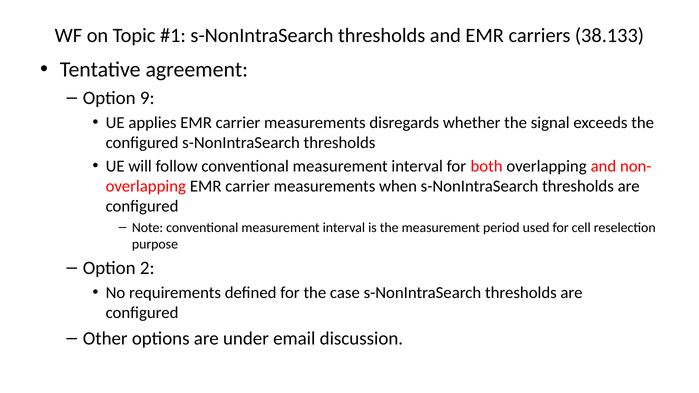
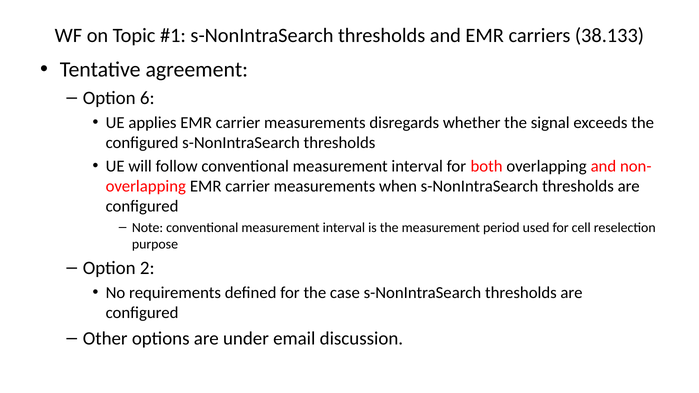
9: 9 -> 6
